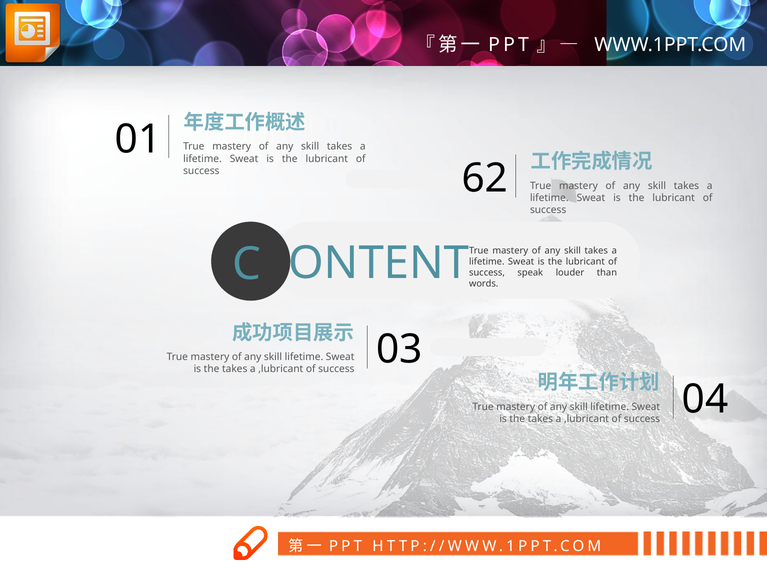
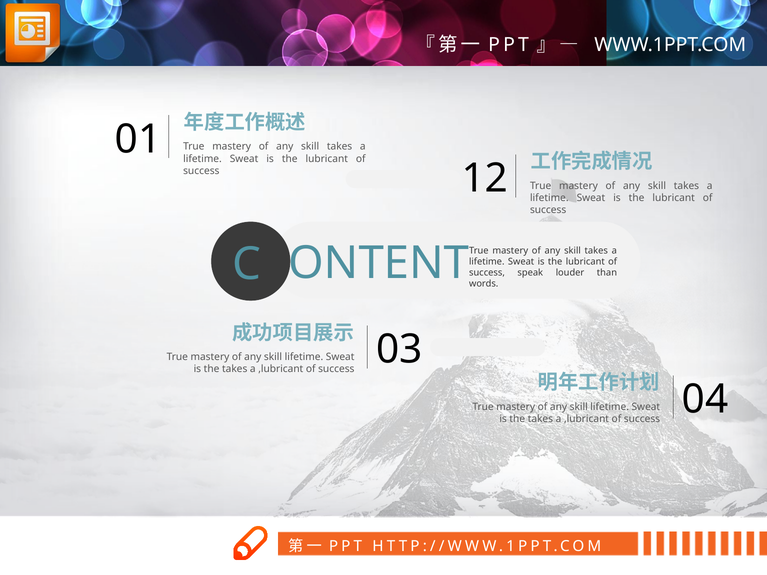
62: 62 -> 12
